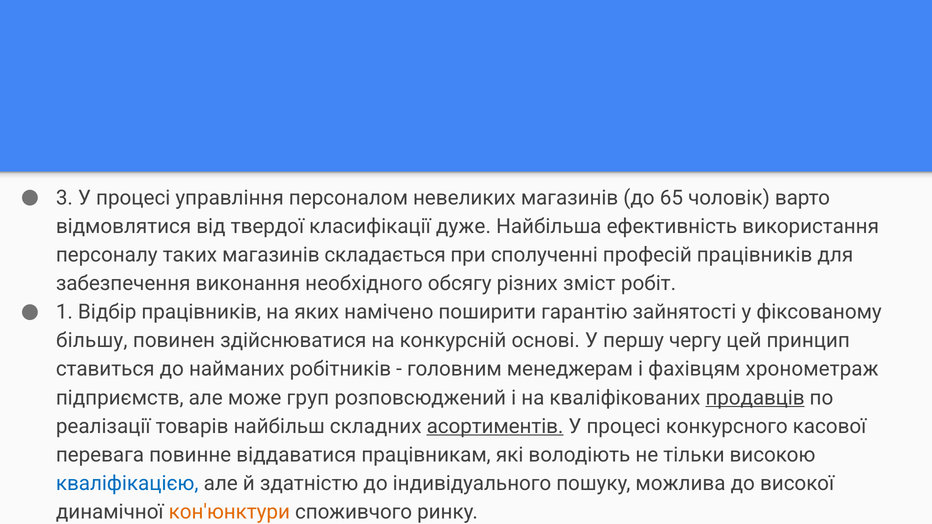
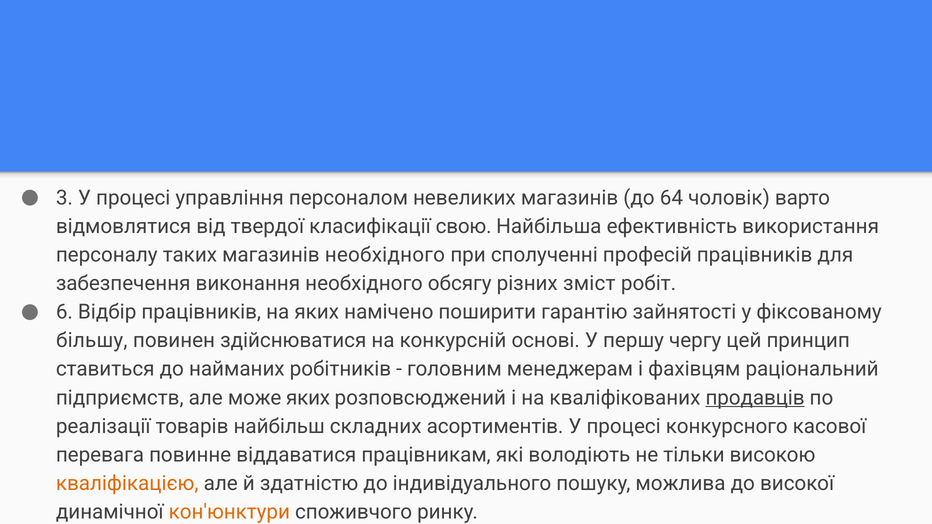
65: 65 -> 64
дуже: дуже -> свою
магазинів складається: складається -> необхідного
1: 1 -> 6
хронометраж: хронометраж -> раціональний
може груп: груп -> яких
асортиментів underline: present -> none
кваліфікацією colour: blue -> orange
